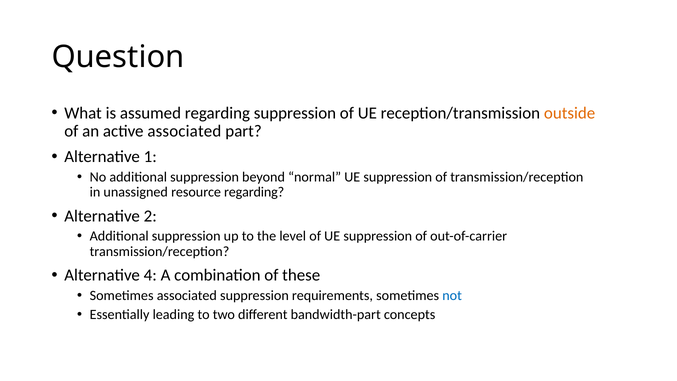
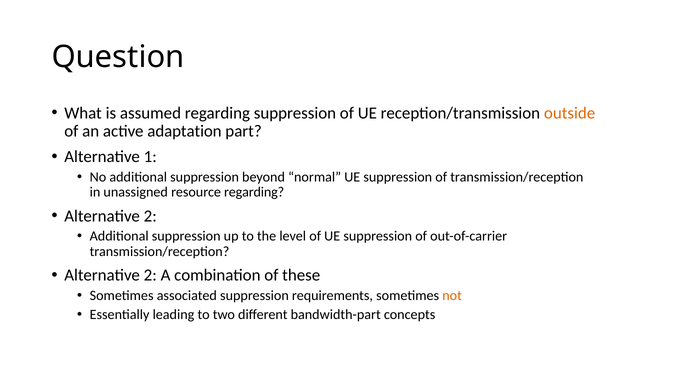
active associated: associated -> adaptation
4 at (150, 275): 4 -> 2
not colour: blue -> orange
